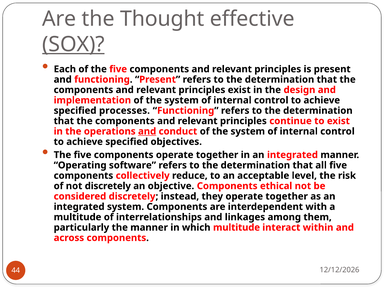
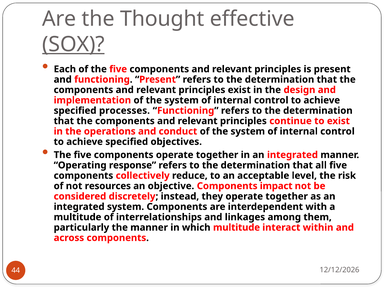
and at (147, 131) underline: present -> none
software: software -> response
not discretely: discretely -> resources
ethical: ethical -> impact
